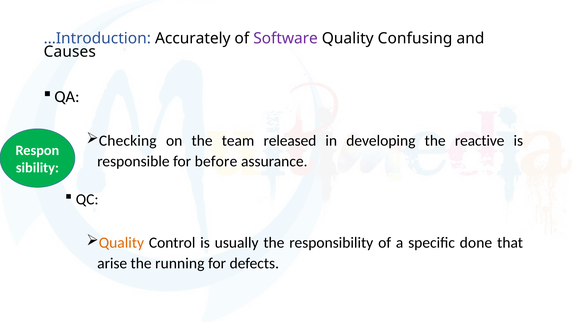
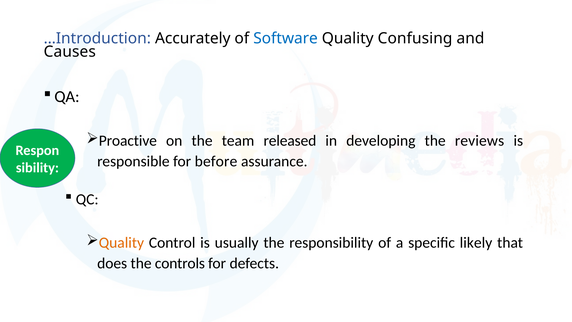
Software colour: purple -> blue
Checking: Checking -> Proactive
reactive: reactive -> reviews
done: done -> likely
arise: arise -> does
running: running -> controls
